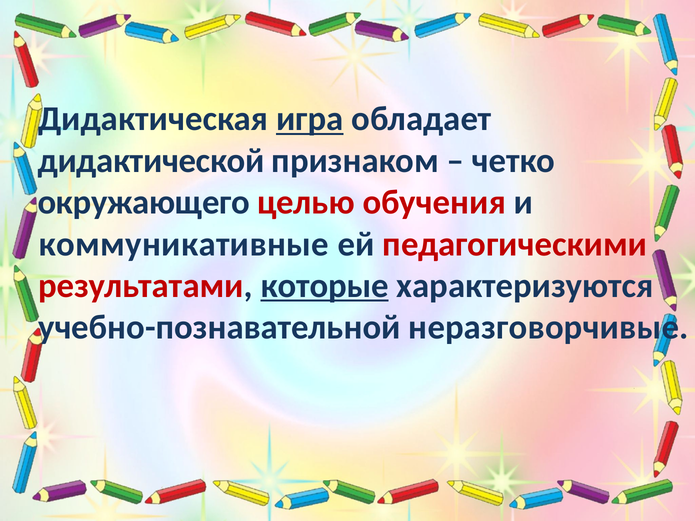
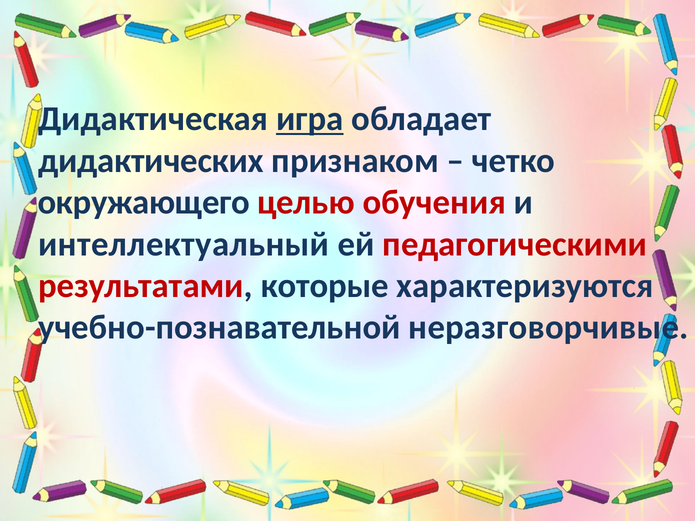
дидактической: дидактической -> дидактических
коммуникативные: коммуникативные -> интеллектуальный
которые underline: present -> none
